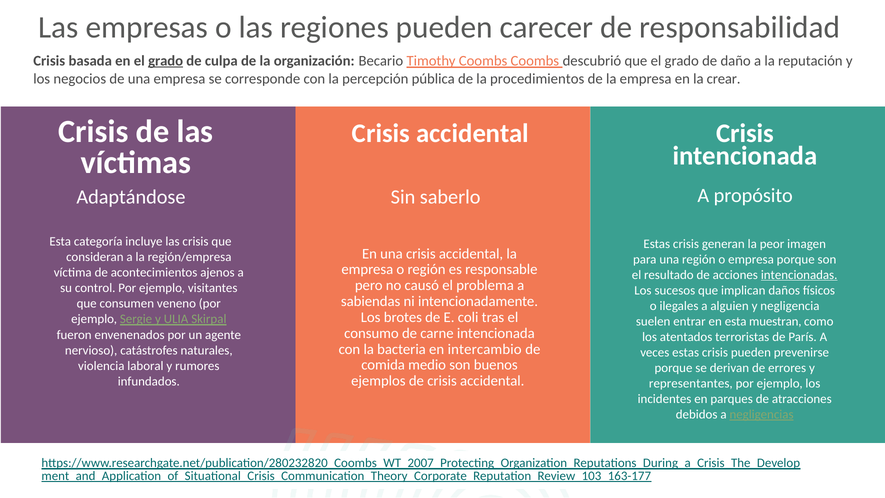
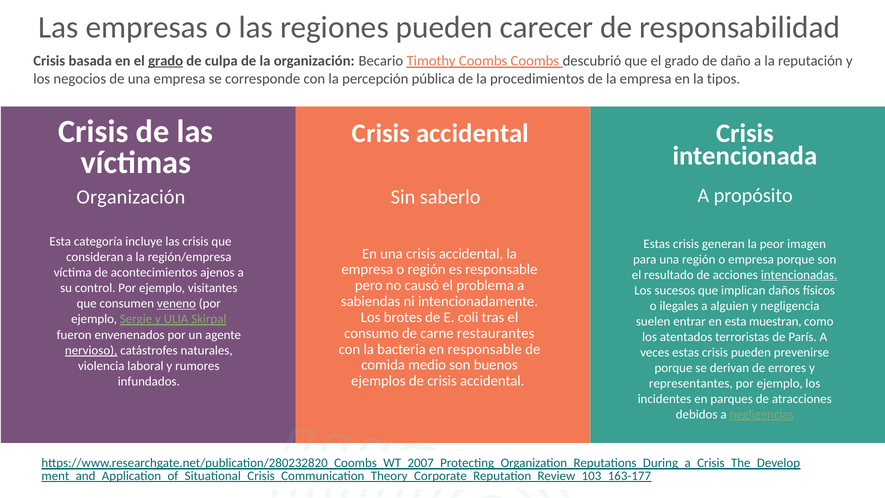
crear: crear -> tipos
Adaptándose at (131, 197): Adaptándose -> Organización
veneno underline: none -> present
carne intencionada: intencionada -> restaurantes
en intercambio: intercambio -> responsable
nervioso underline: none -> present
